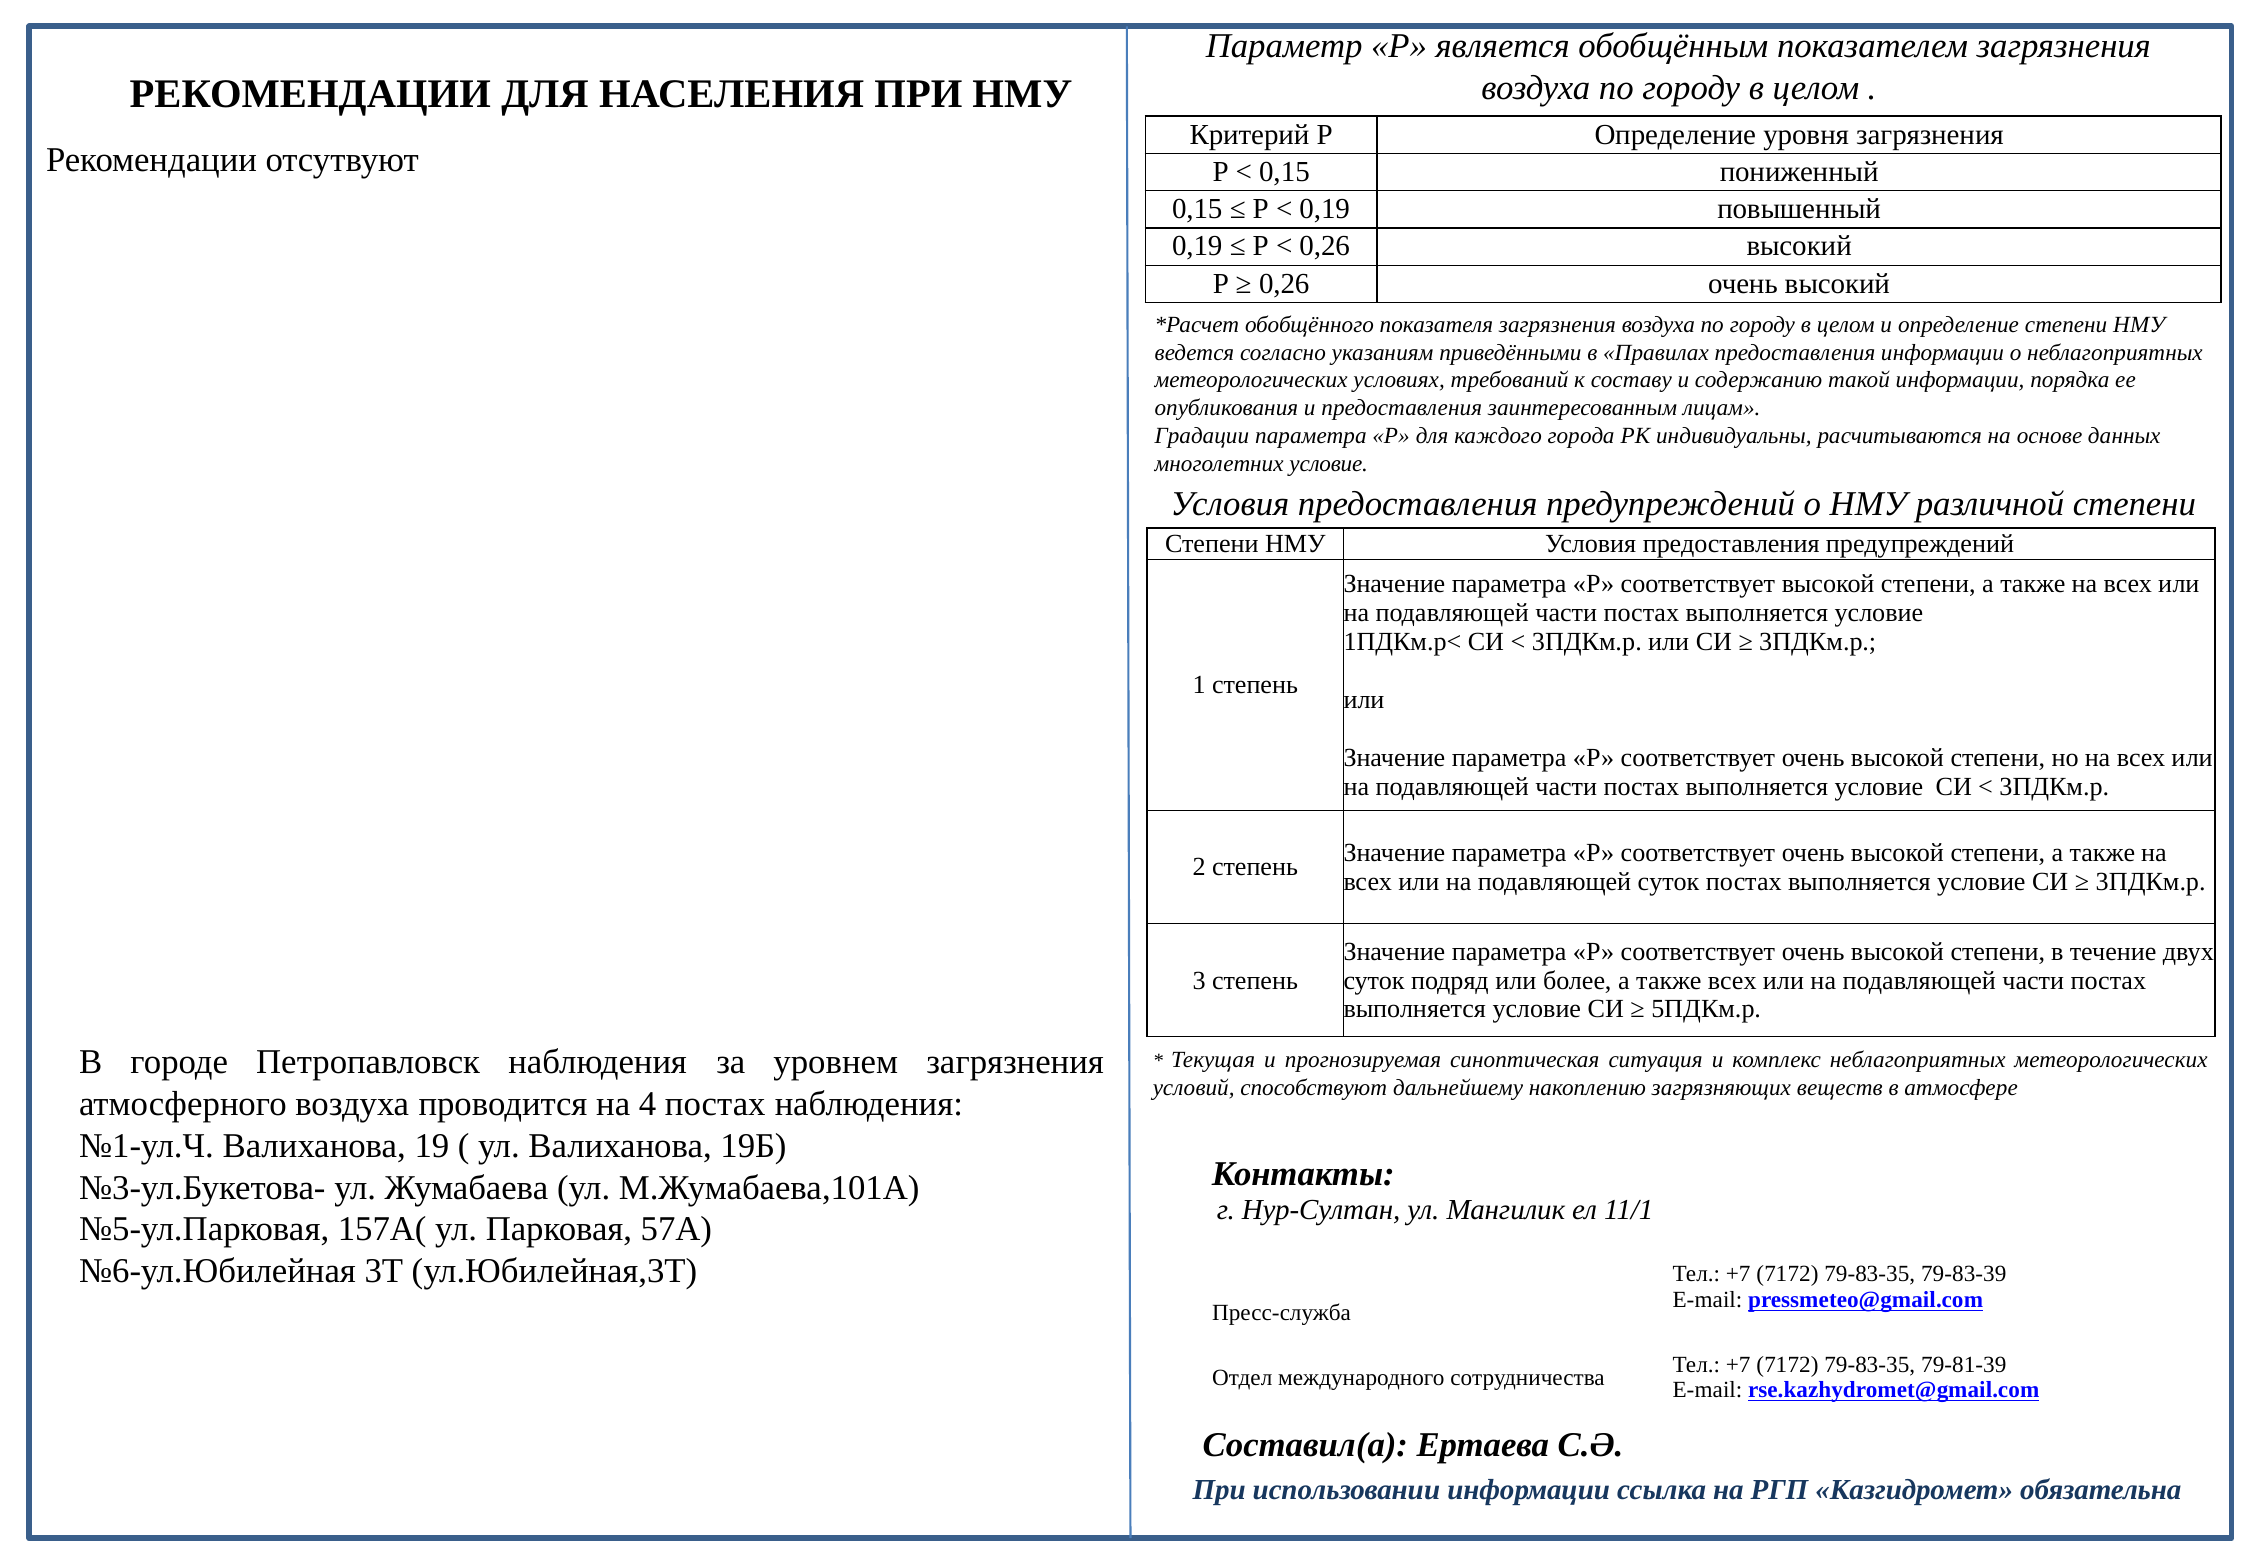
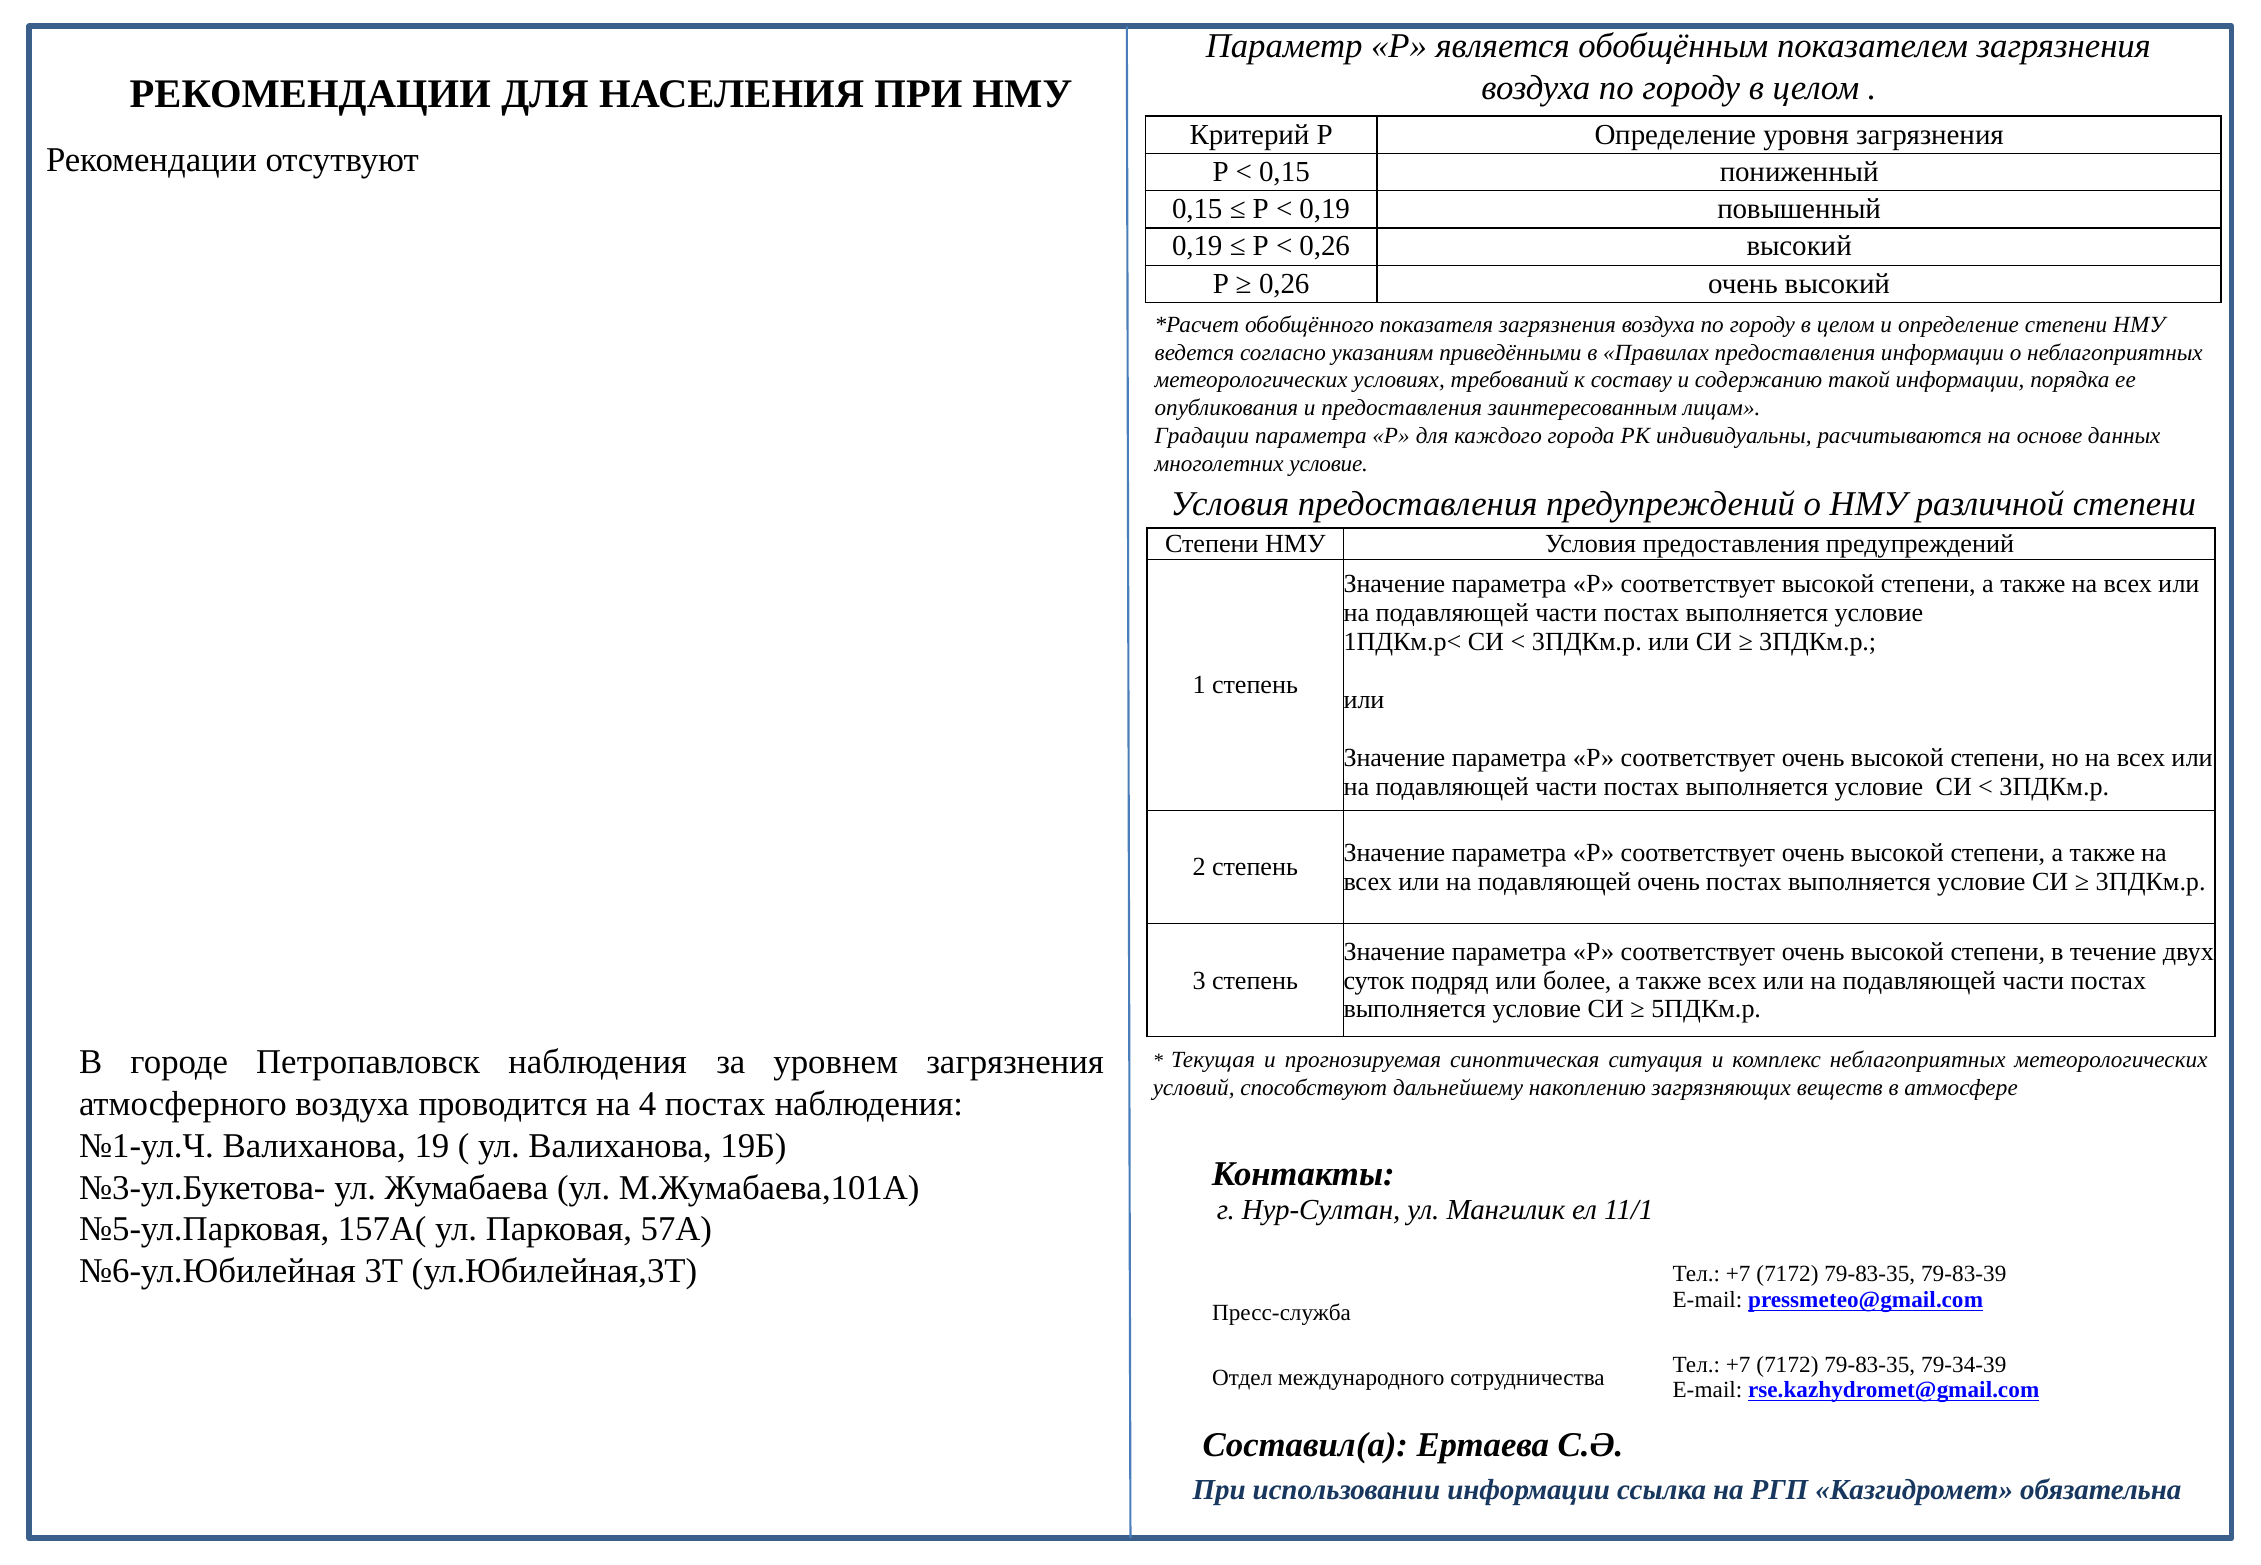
подавляющей суток: суток -> очень
79-81-39: 79-81-39 -> 79-34-39
